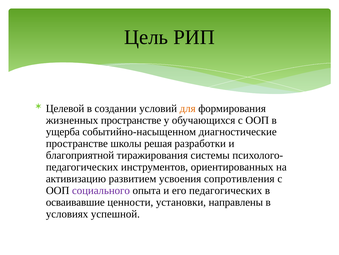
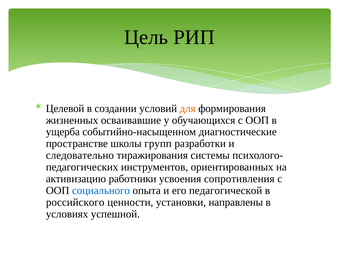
жизненных пространстве: пространстве -> осваивавшие
решая: решая -> групп
благоприятной: благоприятной -> следовательно
развитием: развитием -> работники
социального colour: purple -> blue
его педагогических: педагогических -> педагогической
осваивавшие: осваивавшие -> российского
